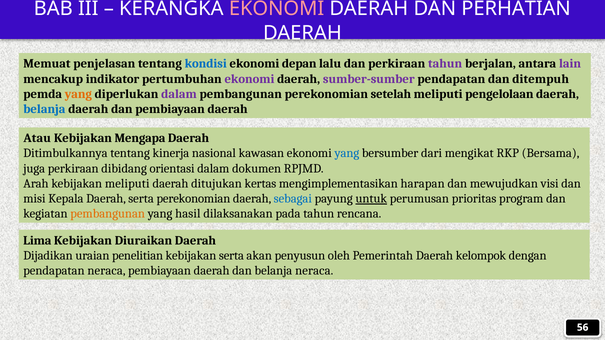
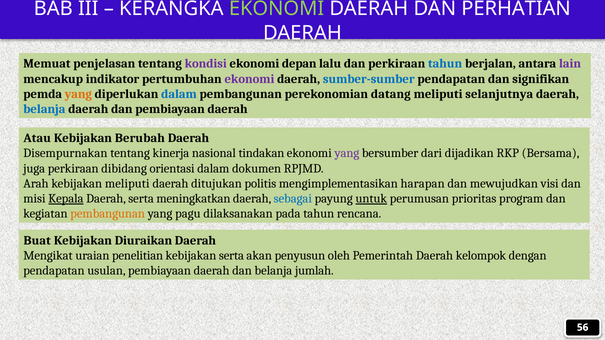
EKONOMI at (277, 9) colour: pink -> light green
kondisi colour: blue -> purple
tahun at (445, 64) colour: purple -> blue
sumber-sumber colour: purple -> blue
ditempuh: ditempuh -> signifikan
dalam at (179, 94) colour: purple -> blue
setelah: setelah -> datang
pengelolaan: pengelolaan -> selanjutnya
Mengapa: Mengapa -> Berubah
Ditimbulkannya: Ditimbulkannya -> Disempurnakan
kawasan: kawasan -> tindakan
yang at (347, 153) colour: blue -> purple
mengikat: mengikat -> dijadikan
kertas: kertas -> politis
Kepala underline: none -> present
serta perekonomian: perekonomian -> meningkatkan
hasil: hasil -> pagu
Lima: Lima -> Buat
Dijadikan: Dijadikan -> Mengikat
pendapatan neraca: neraca -> usulan
belanja neraca: neraca -> jumlah
